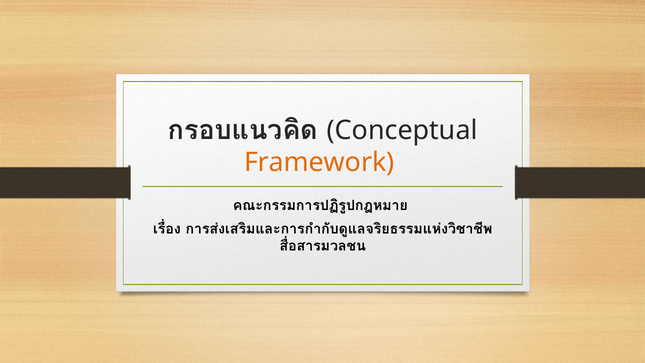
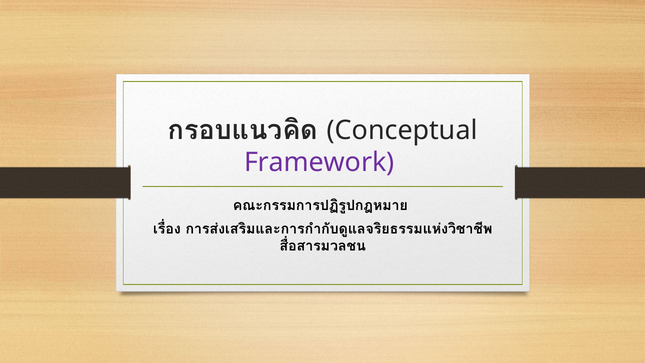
Framework colour: orange -> purple
